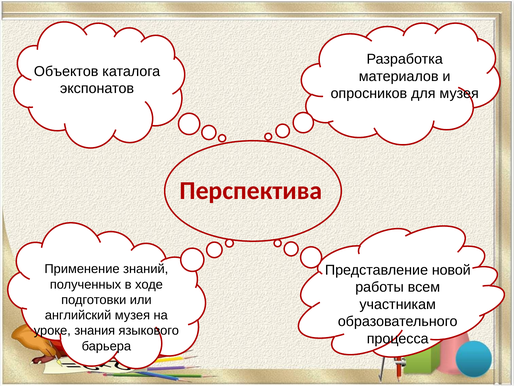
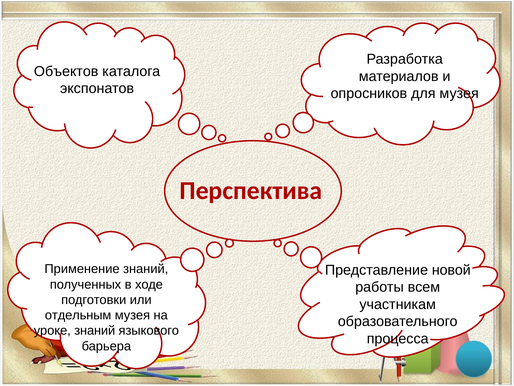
английский: английский -> отдельным
уроке знания: знания -> знаний
